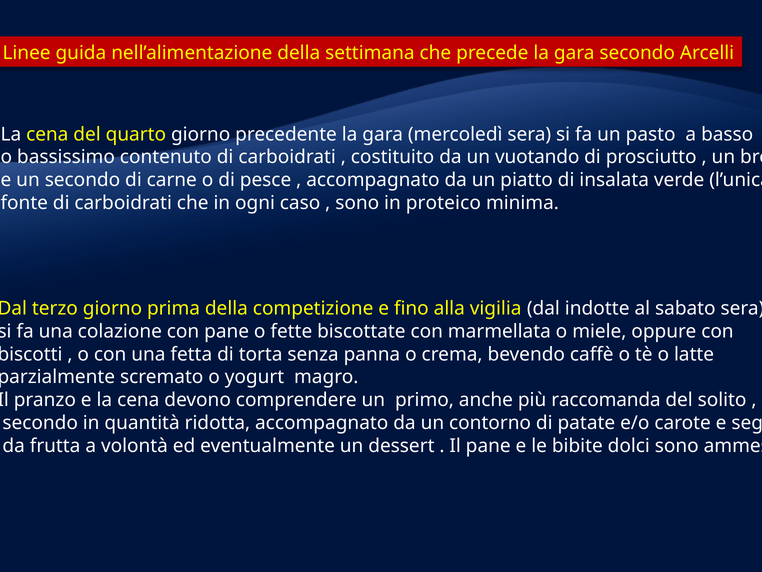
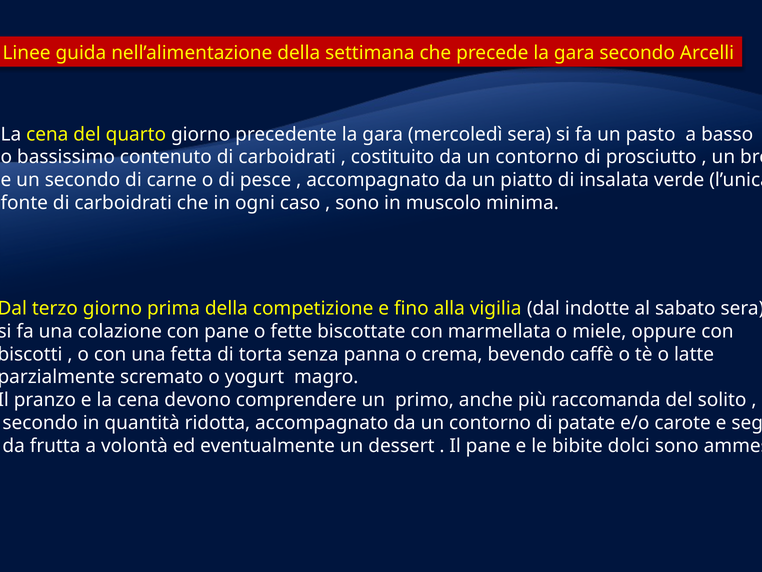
costituito da un vuotando: vuotando -> contorno
proteico: proteico -> muscolo
